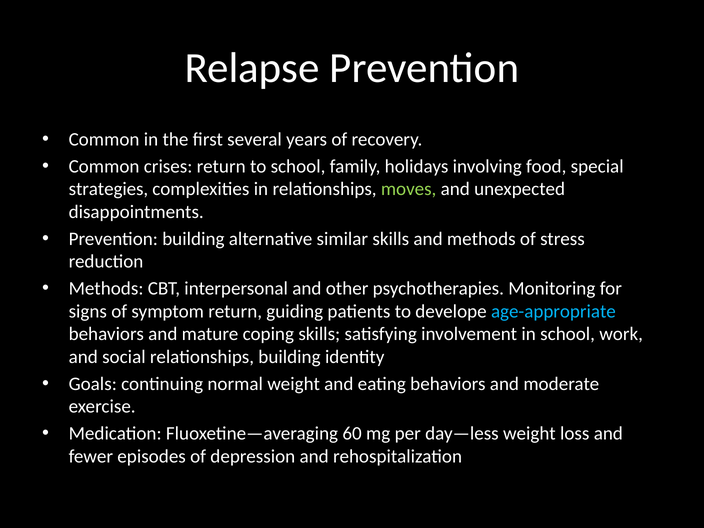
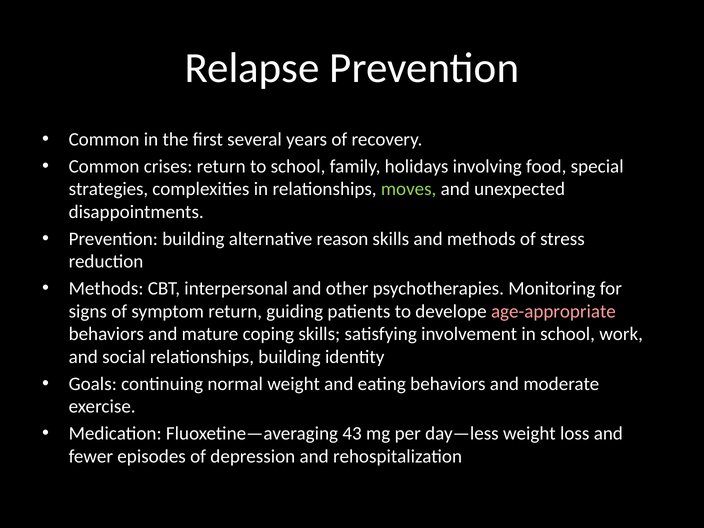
similar: similar -> reason
age-appropriate colour: light blue -> pink
60: 60 -> 43
